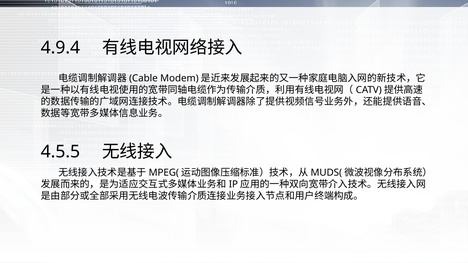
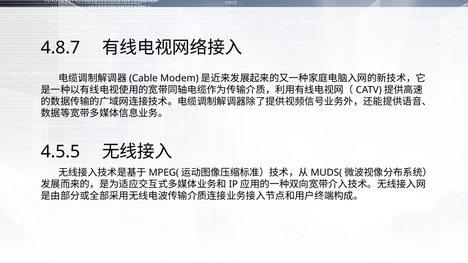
4.9.4: 4.9.4 -> 4.8.7
